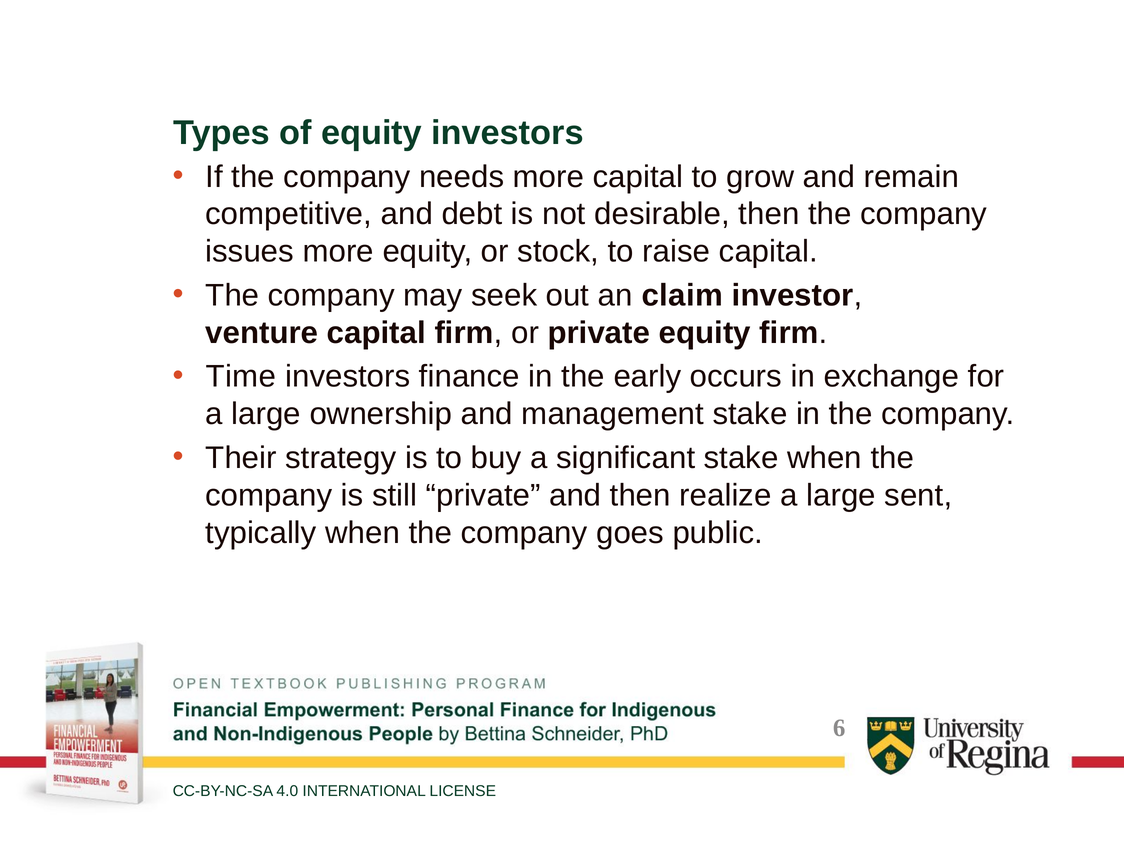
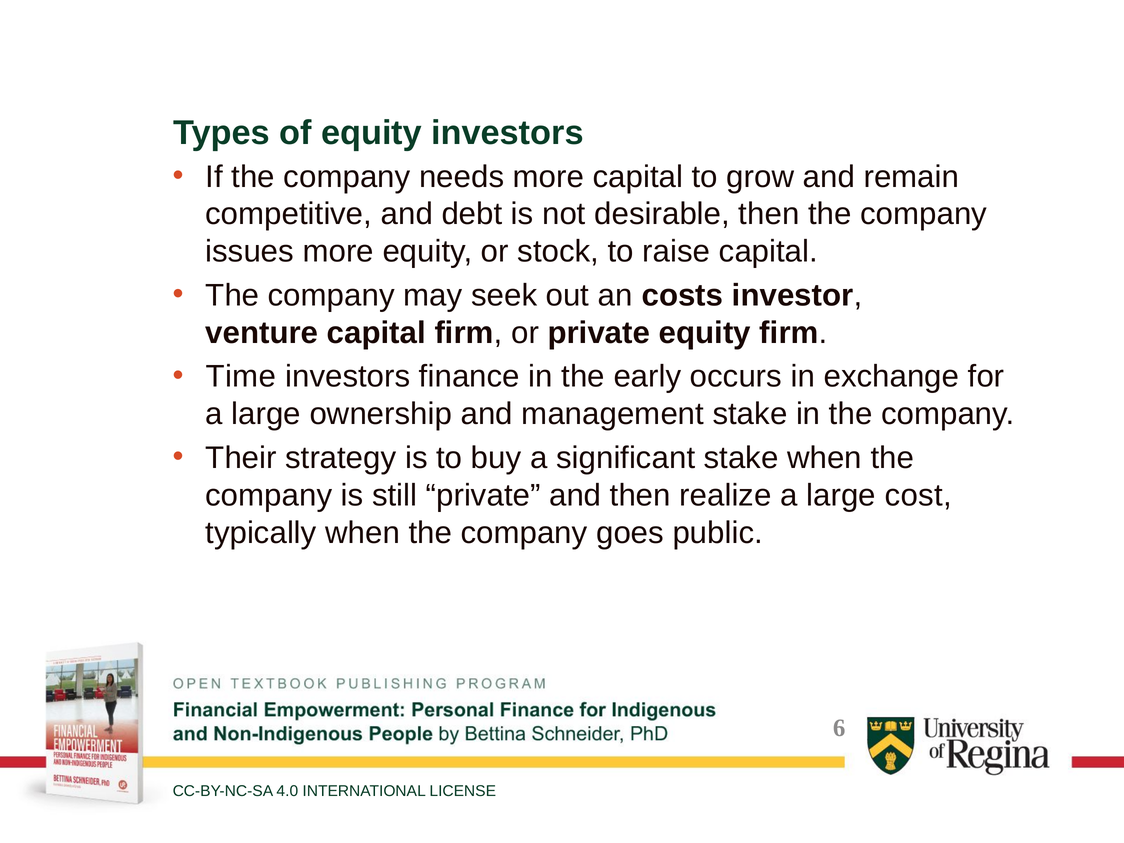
claim: claim -> costs
sent: sent -> cost
